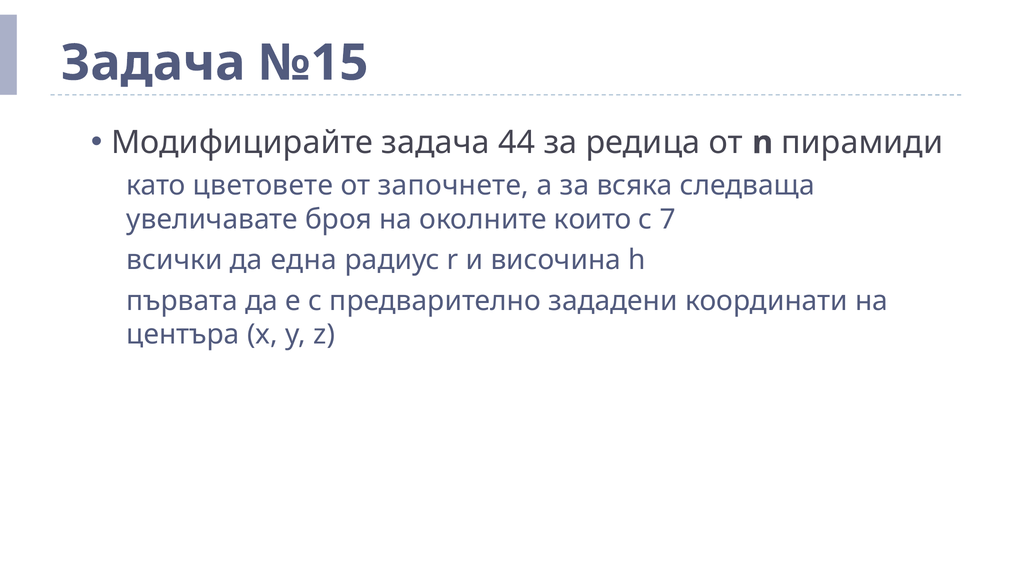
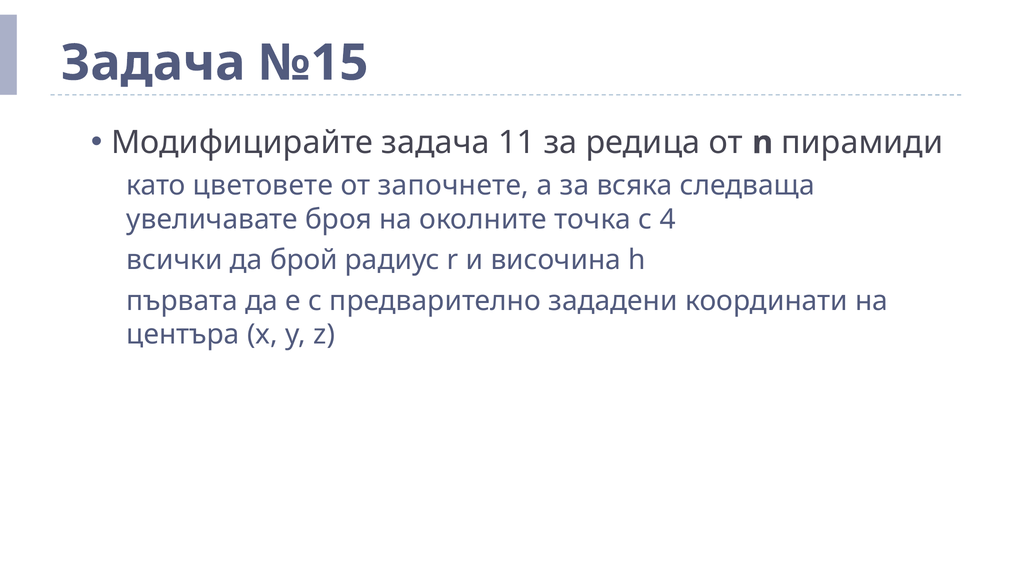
44: 44 -> 11
които: които -> точка
7: 7 -> 4
една: една -> брой
